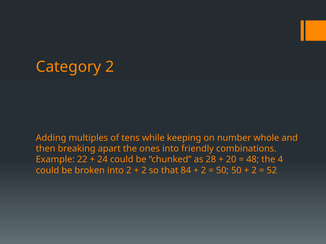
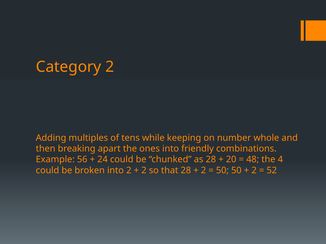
22: 22 -> 56
that 84: 84 -> 28
